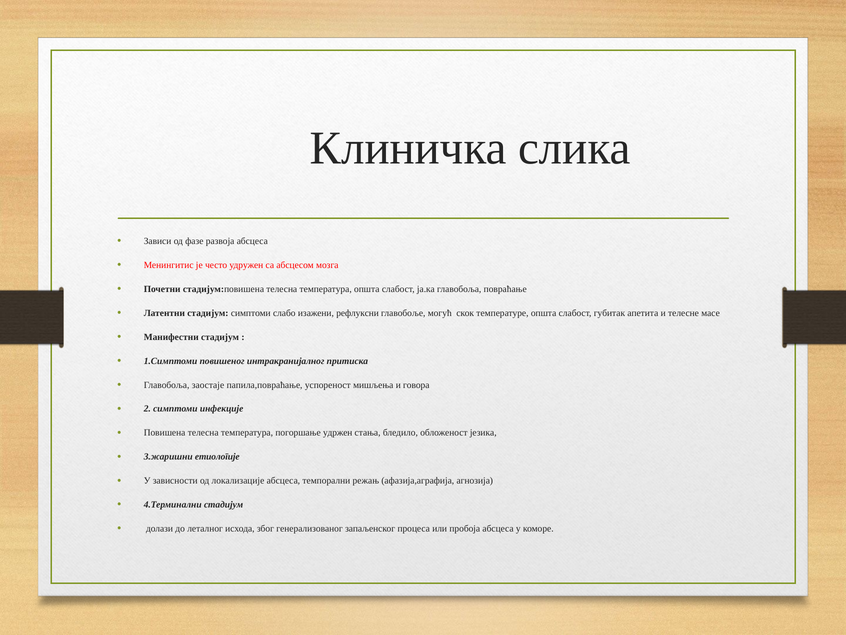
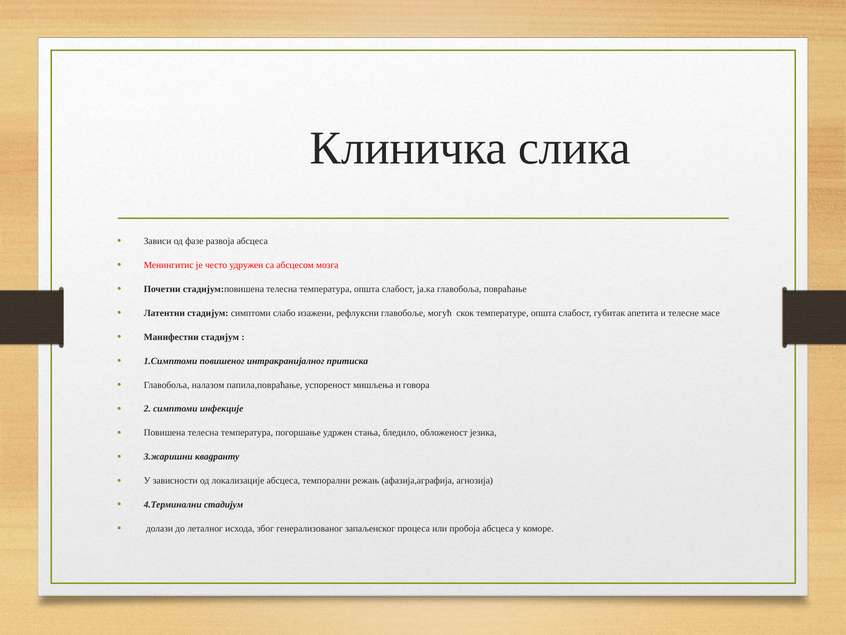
заостаје: заостаје -> налазом
етиологије: етиологије -> квадранту
